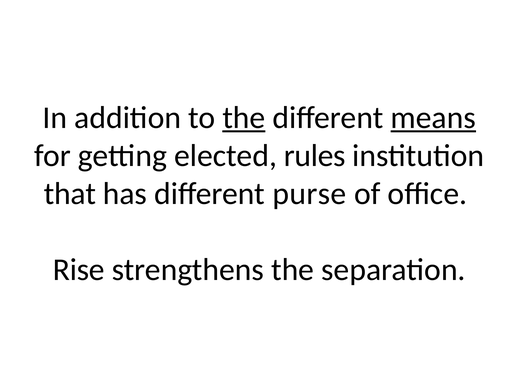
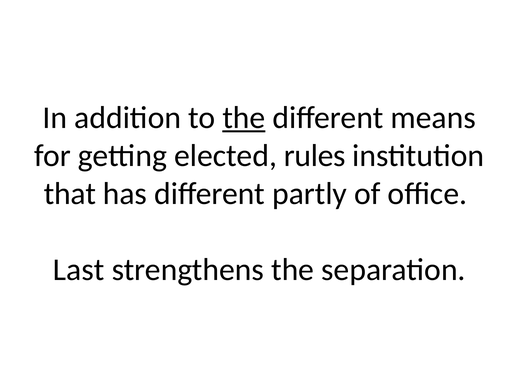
means underline: present -> none
purse: purse -> partly
Rise: Rise -> Last
